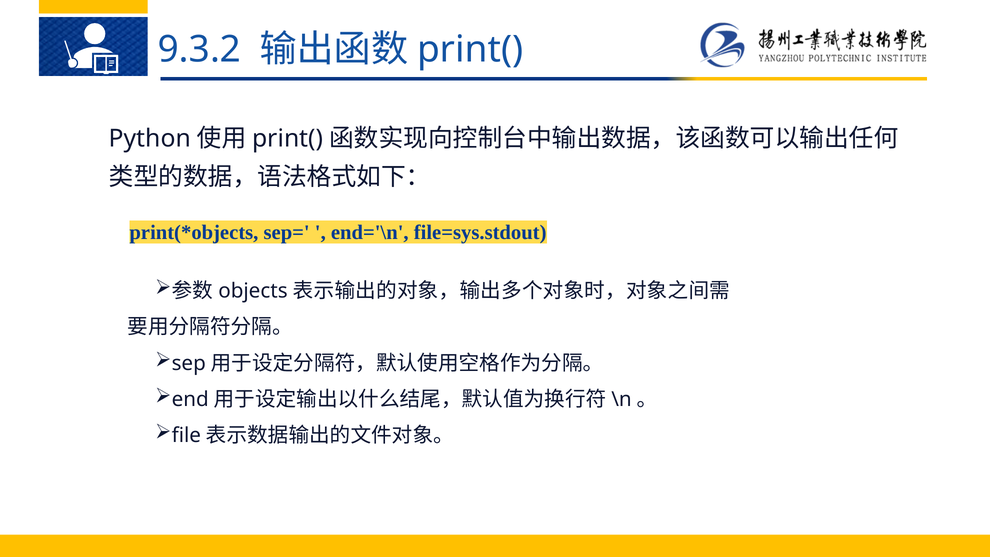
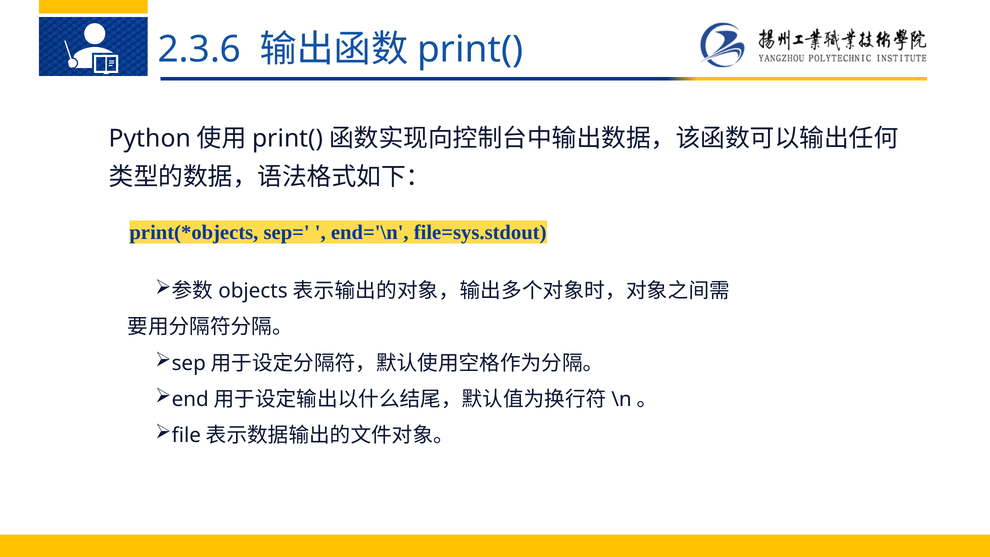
9.3.2: 9.3.2 -> 2.3.6
